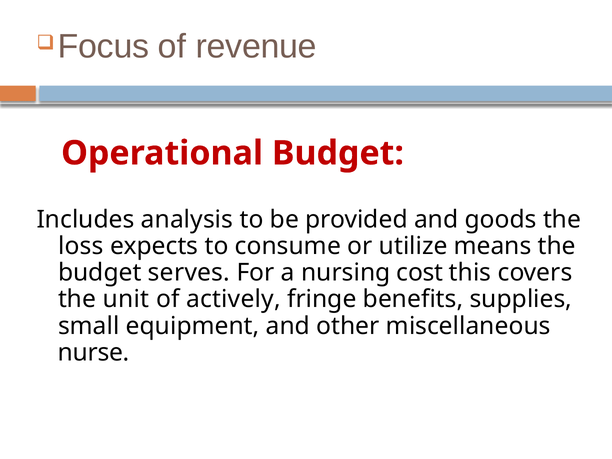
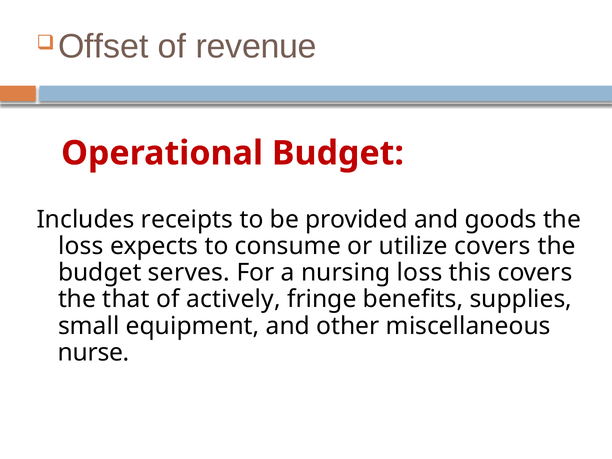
Focus: Focus -> Offset
analysis: analysis -> receipts
utilize means: means -> covers
nursing cost: cost -> loss
unit: unit -> that
